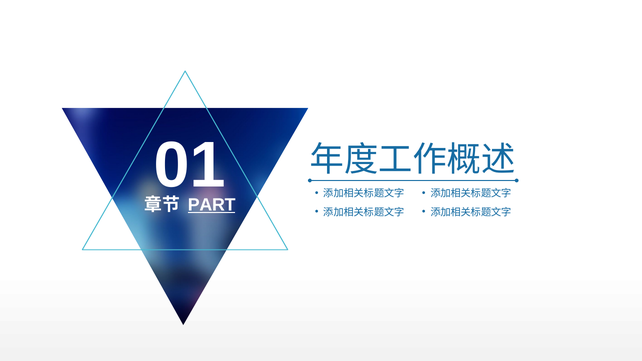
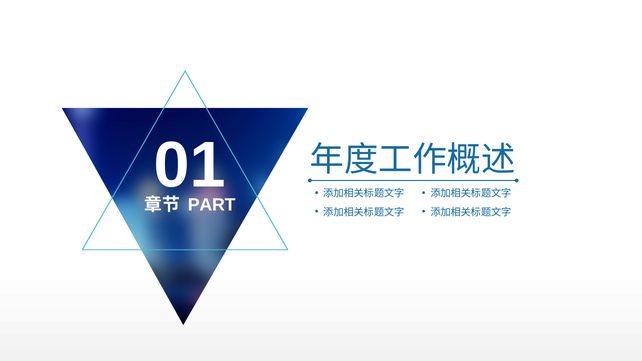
PART underline: present -> none
